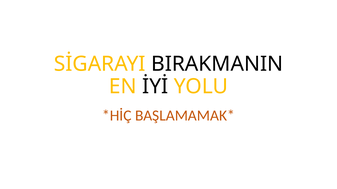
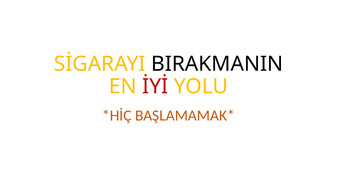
İYİ colour: black -> red
